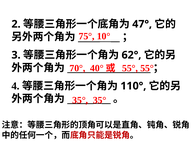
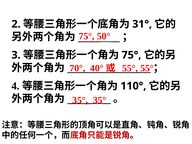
47°: 47° -> 31°
10°: 10° -> 50°
62° at (131, 55): 62° -> 75°
